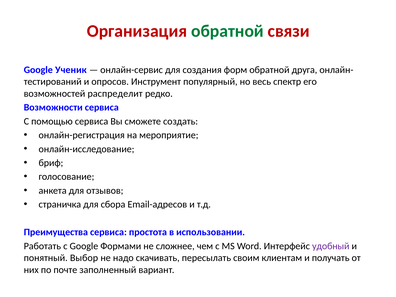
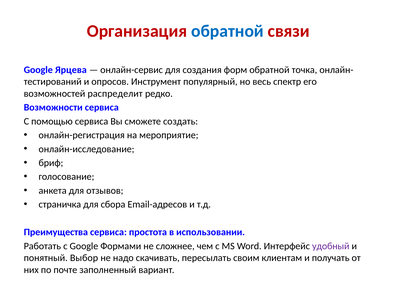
обратной at (227, 31) colour: green -> blue
Ученик: Ученик -> Ярцева
друга: друга -> точка
